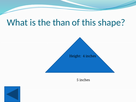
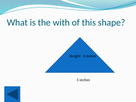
than: than -> with
